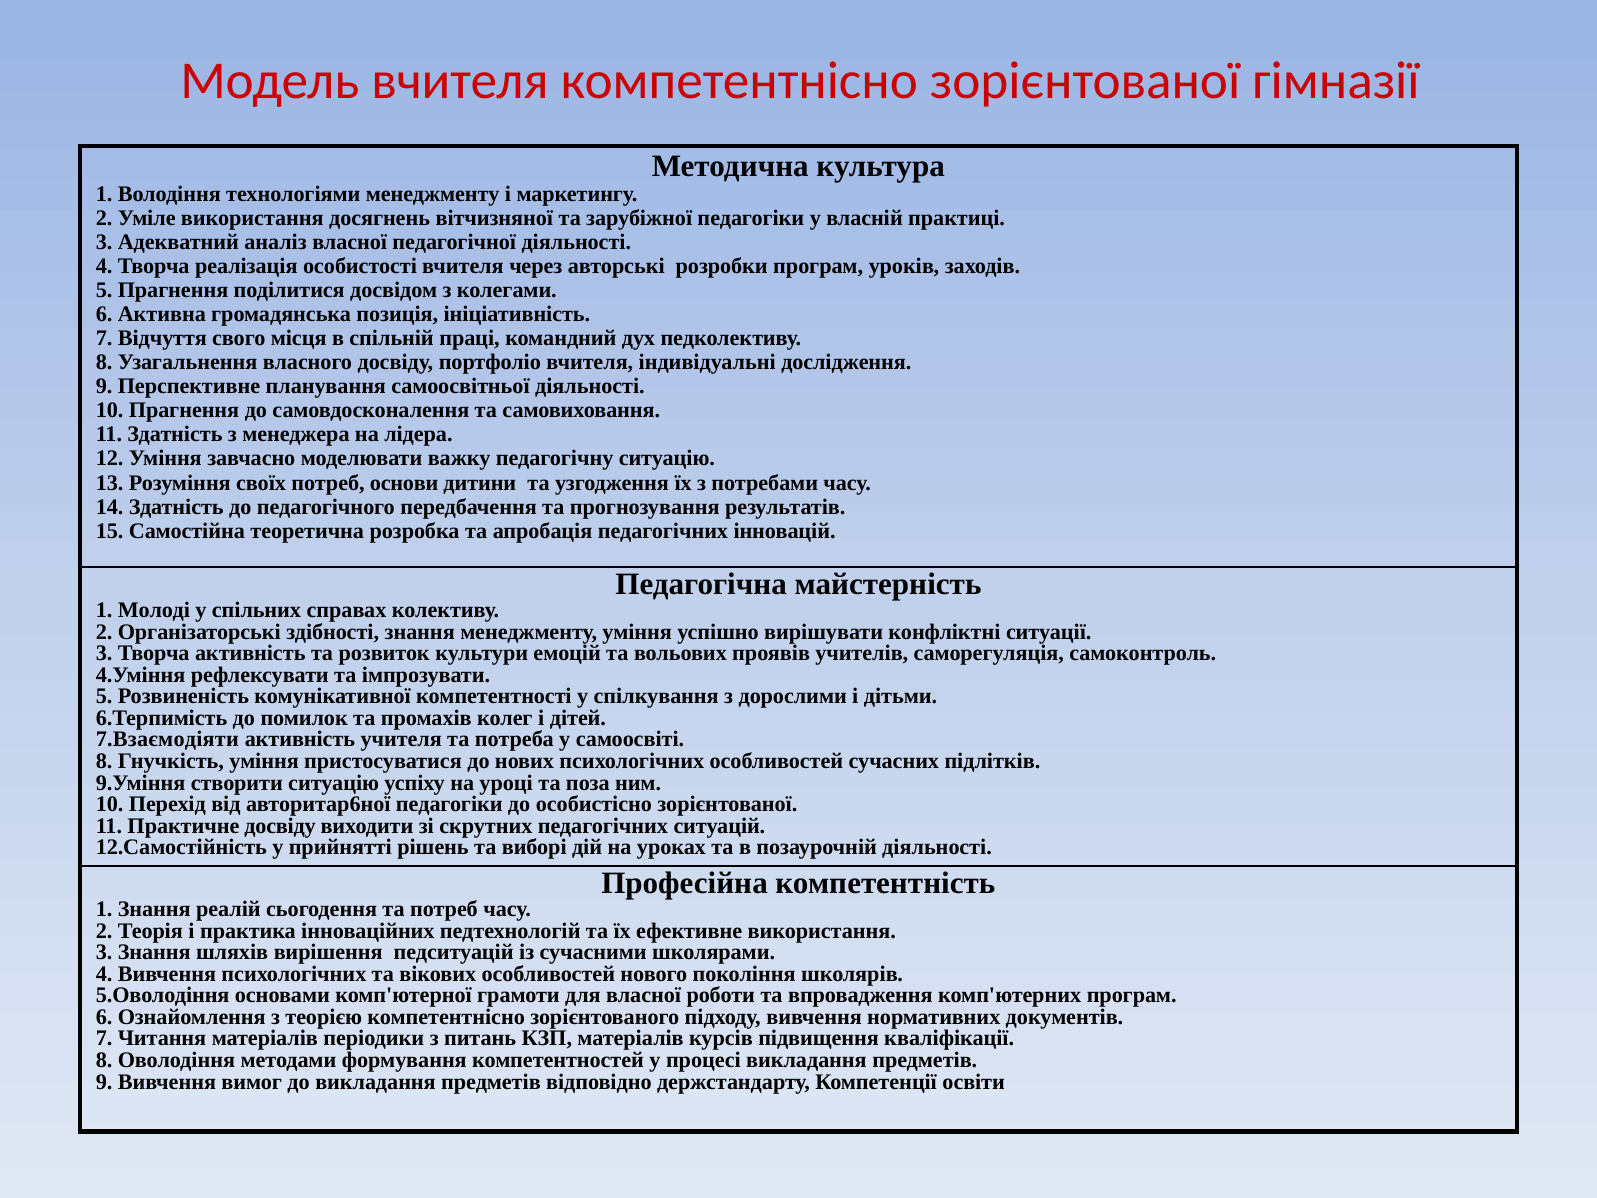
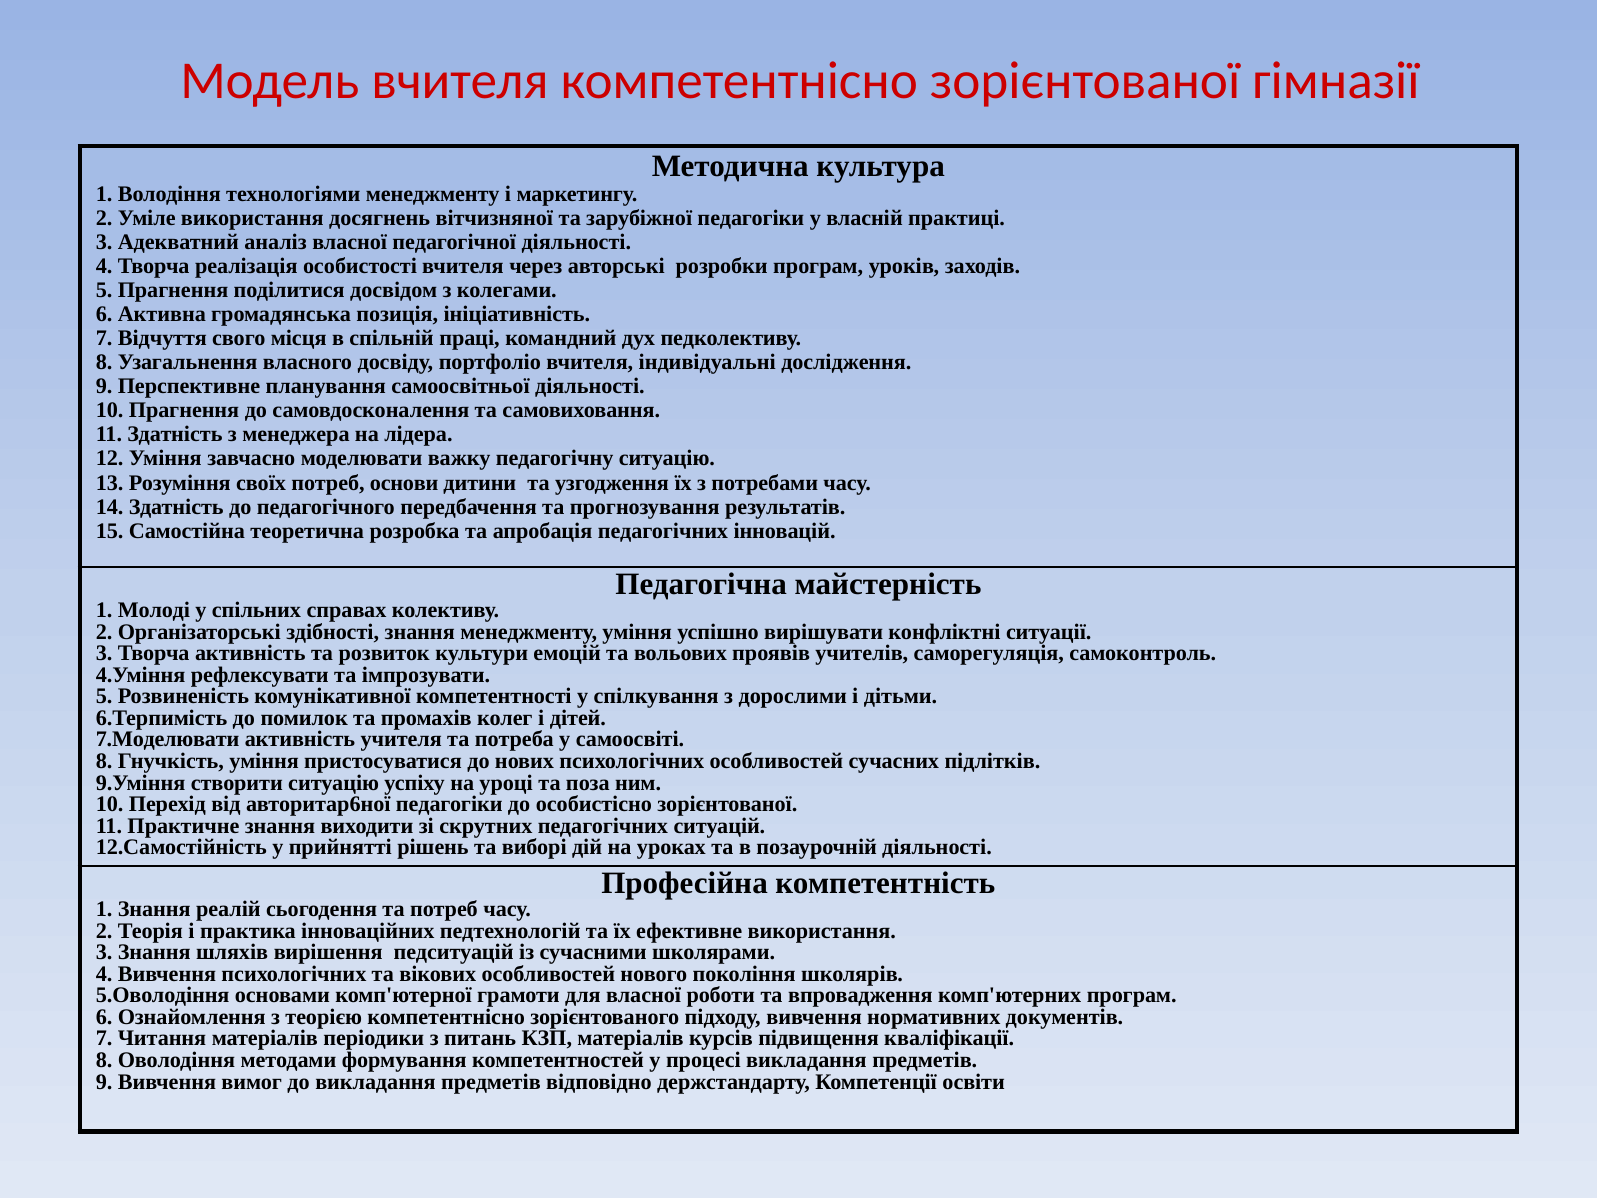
7.Взаємодіяти: 7.Взаємодіяти -> 7.Моделювати
Практичне досвіду: досвіду -> знання
